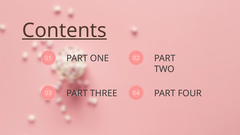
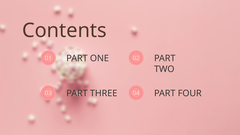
Contents underline: present -> none
